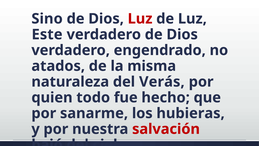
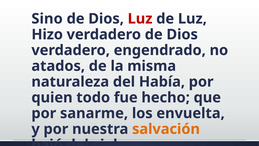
Este: Este -> Hizo
Verás: Verás -> Había
hubieras: hubieras -> envuelta
salvación colour: red -> orange
